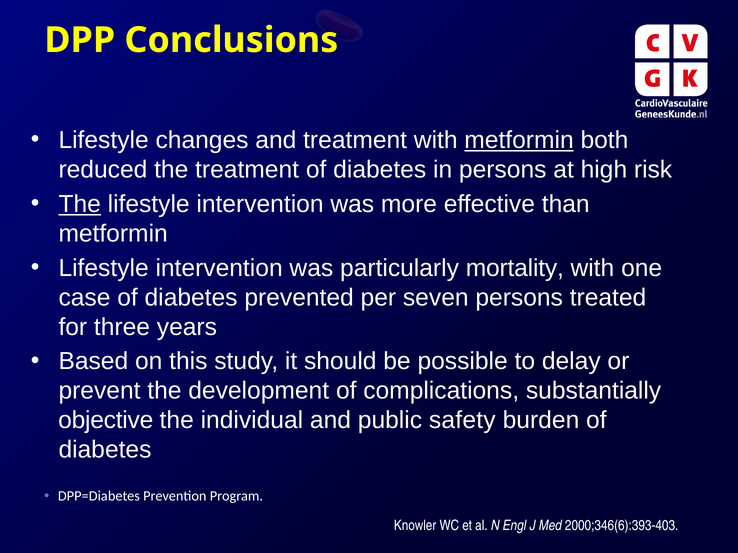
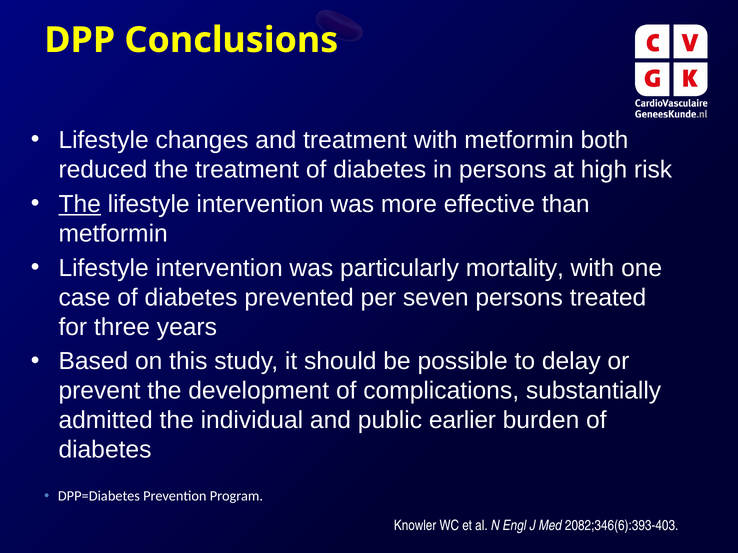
metformin at (519, 140) underline: present -> none
objective: objective -> admitted
safety: safety -> earlier
2000;346(6):393-403: 2000;346(6):393-403 -> 2082;346(6):393-403
